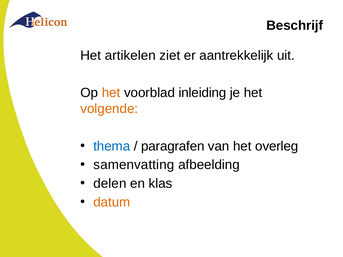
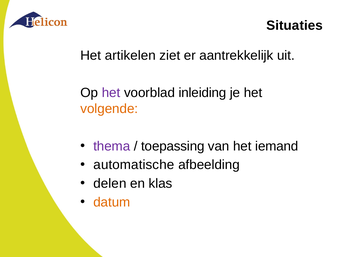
Beschrijf: Beschrijf -> Situaties
het at (111, 93) colour: orange -> purple
thema colour: blue -> purple
paragrafen: paragrafen -> toepassing
overleg: overleg -> iemand
samenvatting: samenvatting -> automatische
